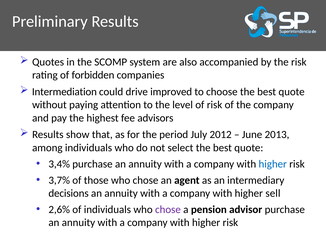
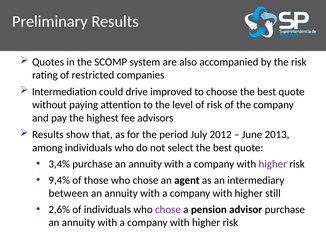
forbidden: forbidden -> restricted
higher at (273, 164) colour: blue -> purple
3,7%: 3,7% -> 9,4%
decisions: decisions -> between
sell: sell -> still
